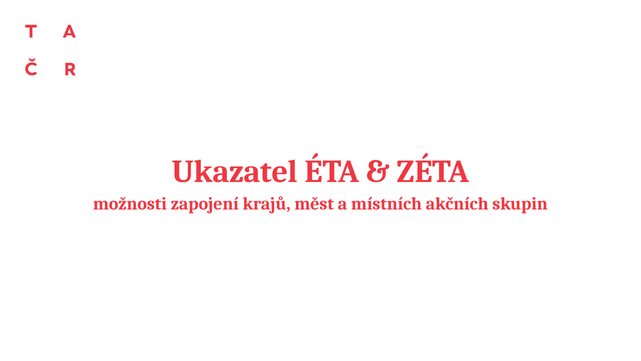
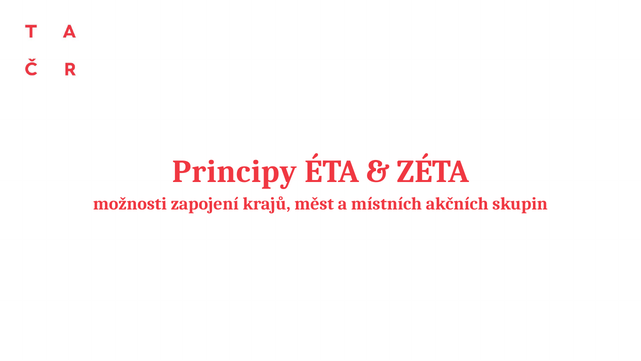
Ukazatel: Ukazatel -> Principy
